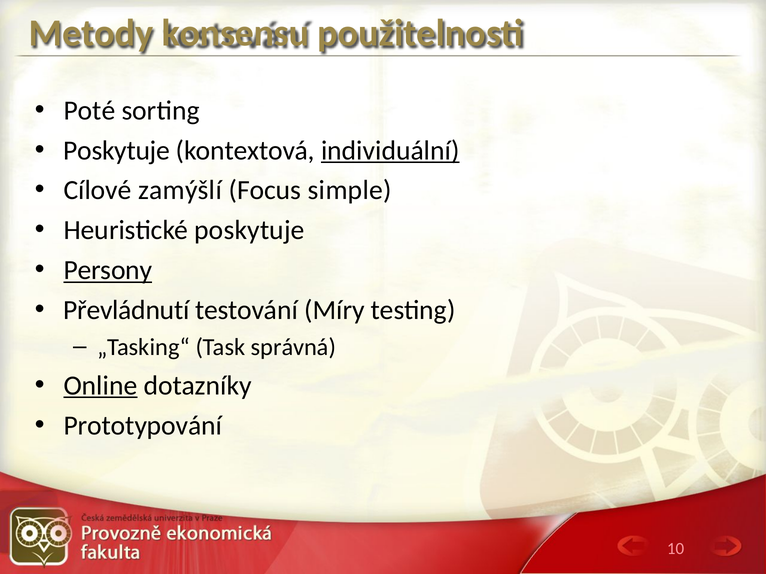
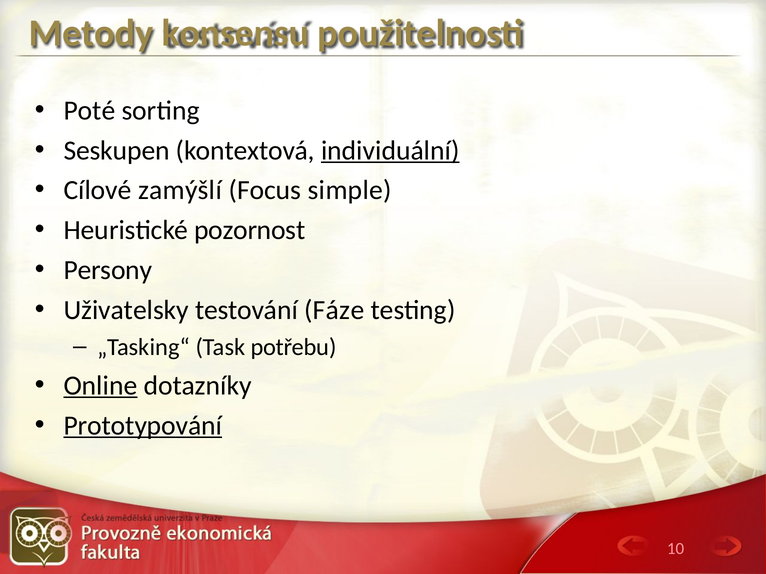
Poskytuje at (117, 151): Poskytuje -> Seskupen
Heuristické poskytuje: poskytuje -> pozornost
Persony underline: present -> none
Převládnutí: Převládnutí -> Uživatelsky
Míry: Míry -> Fáze
správná: správná -> potřebu
Prototypování underline: none -> present
